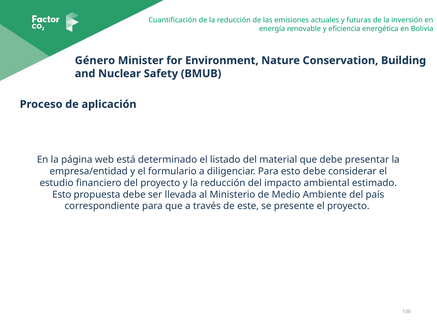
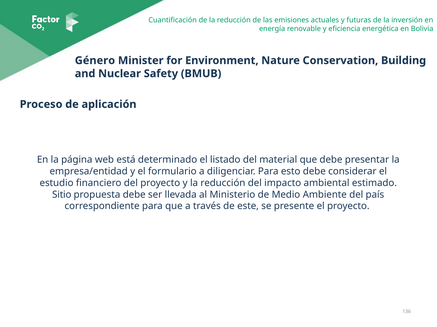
Esto at (62, 195): Esto -> Sitio
